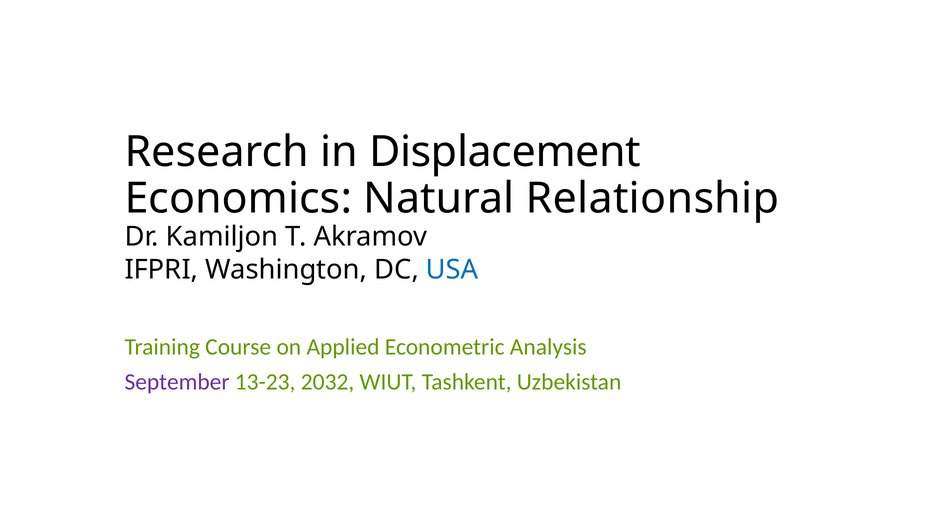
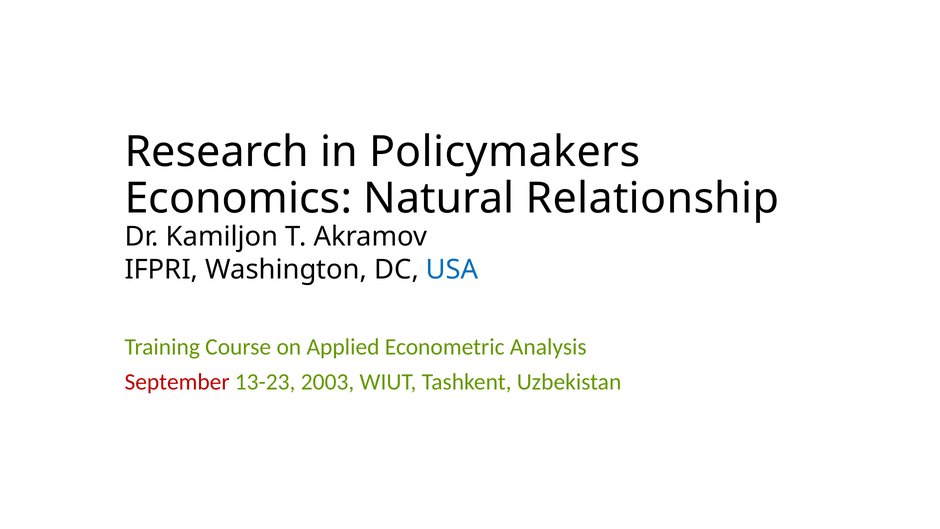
Displacement: Displacement -> Policymakers
September colour: purple -> red
2032: 2032 -> 2003
